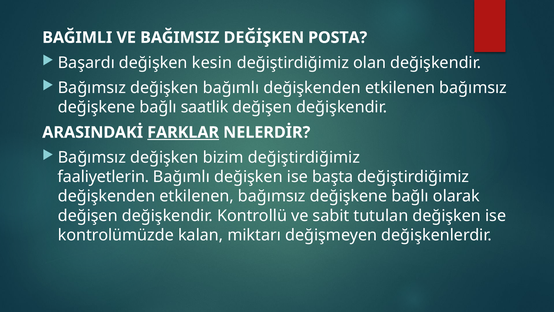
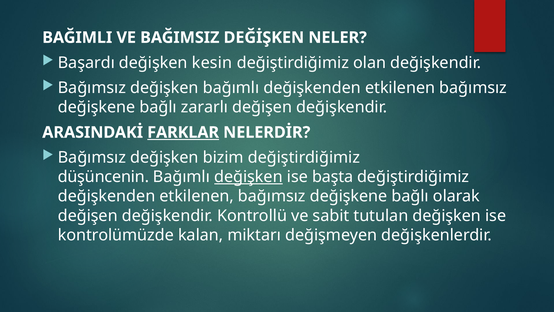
POSTA: POSTA -> NELER
saatlik: saatlik -> zararlı
faaliyetlerin: faaliyetlerin -> düşüncenin
değişken at (248, 177) underline: none -> present
